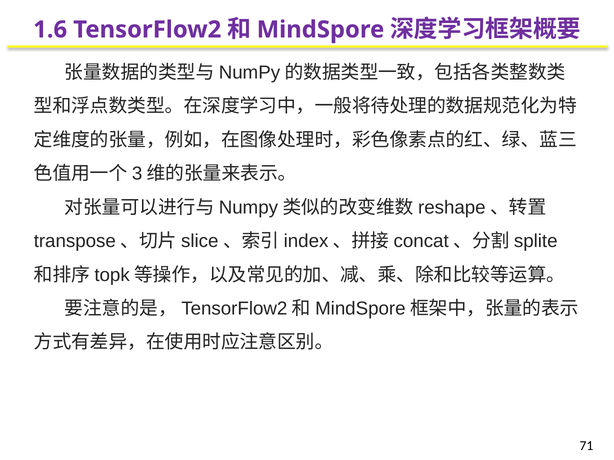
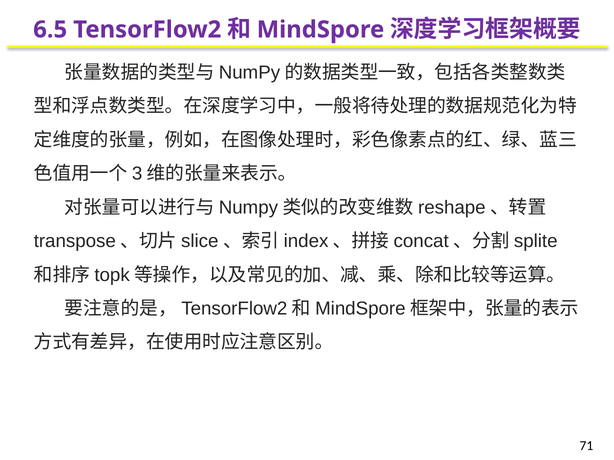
1.6: 1.6 -> 6.5
